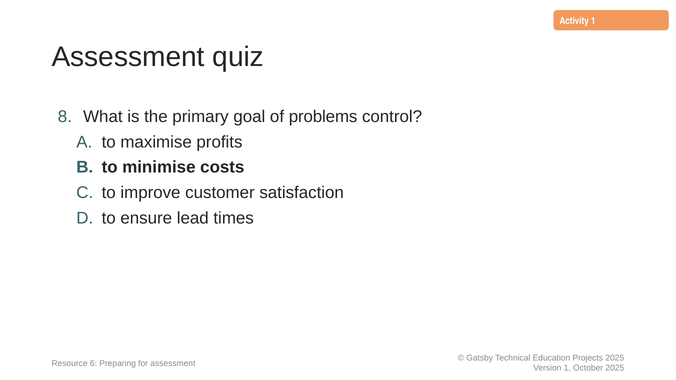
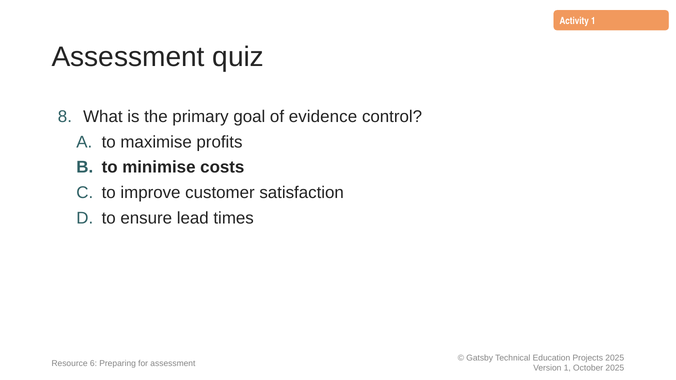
problems: problems -> evidence
